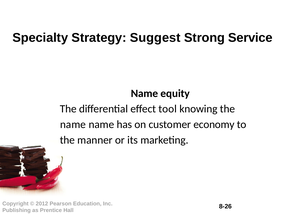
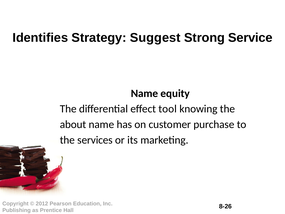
Specialty: Specialty -> Identifies
name at (73, 124): name -> about
economy: economy -> purchase
manner: manner -> services
